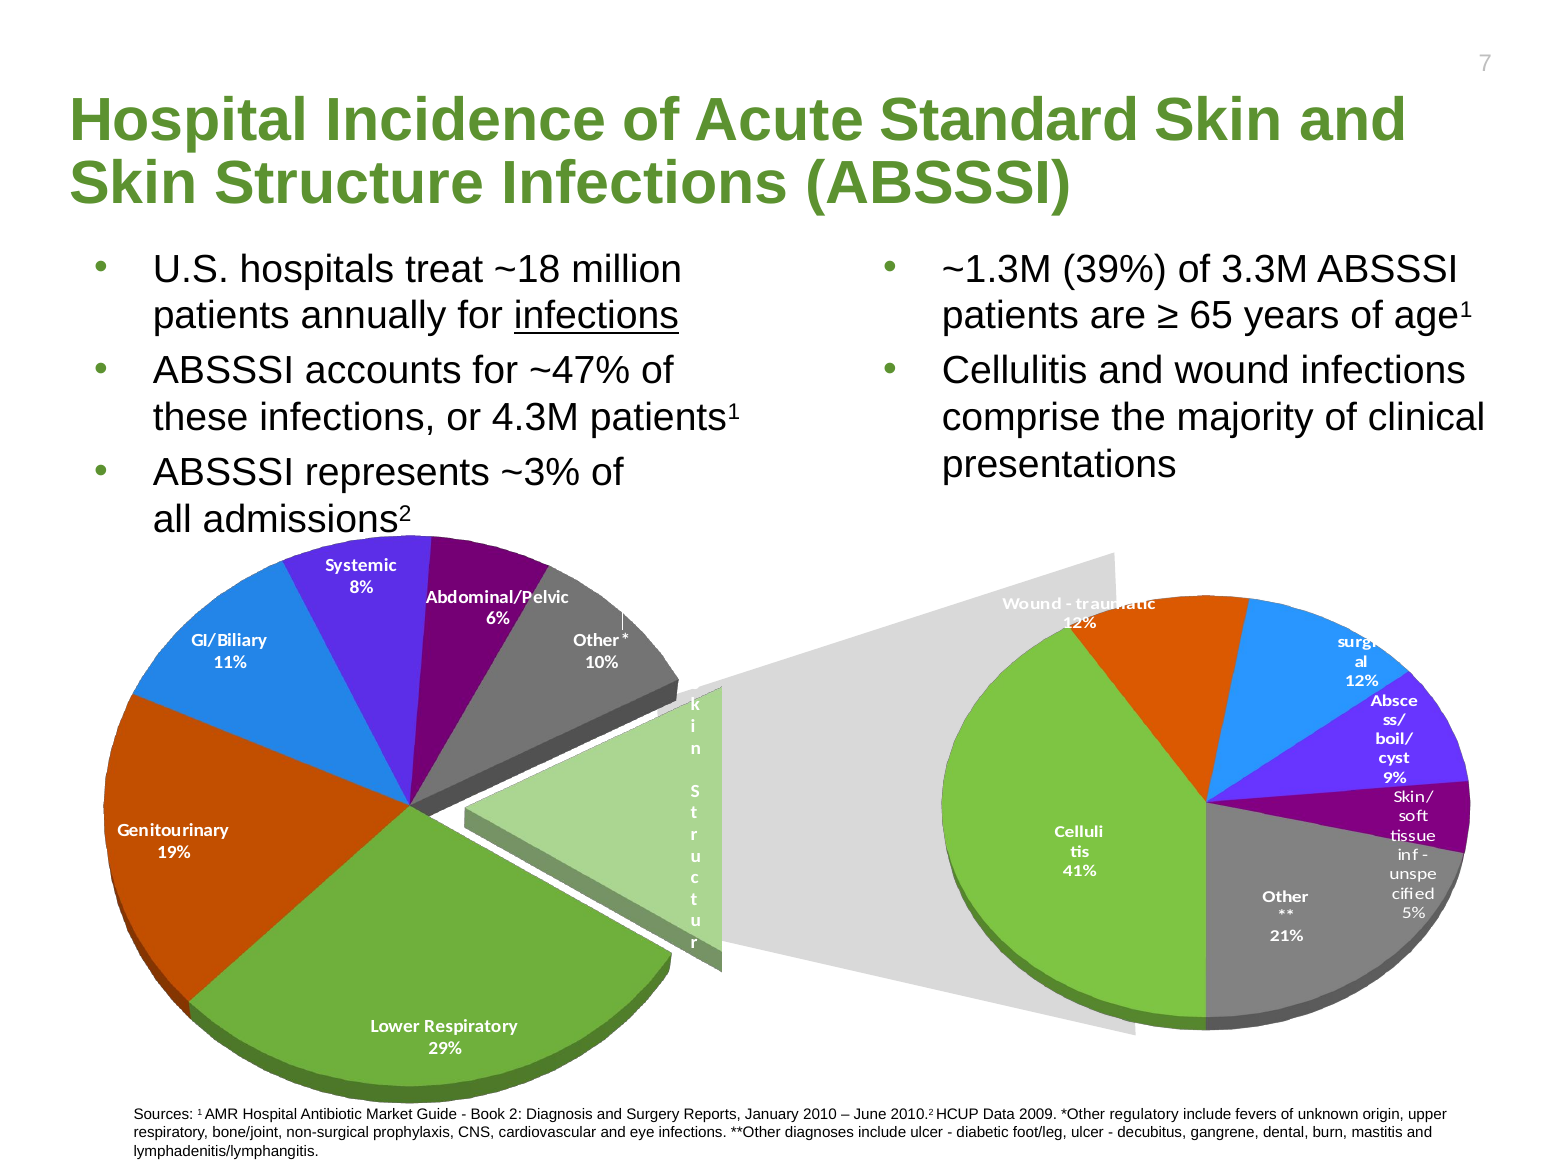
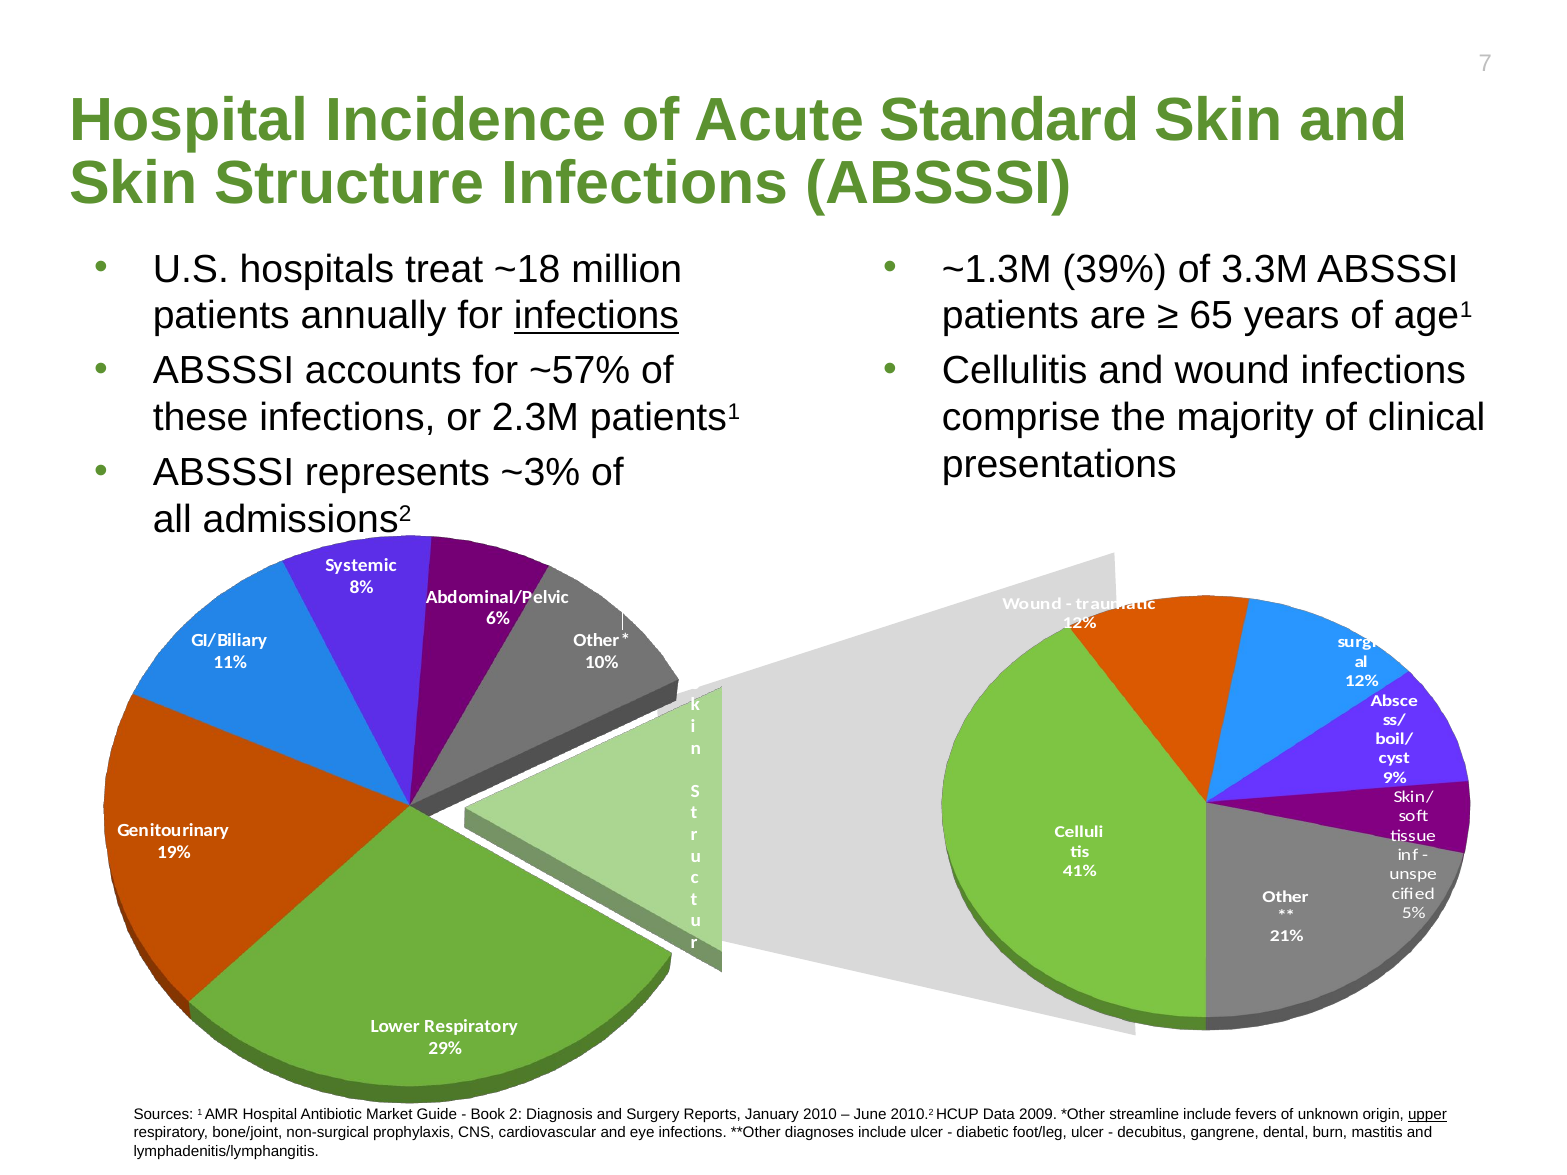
~47%: ~47% -> ~57%
4.3M: 4.3M -> 2.3M
regulatory: regulatory -> streamline
upper underline: none -> present
